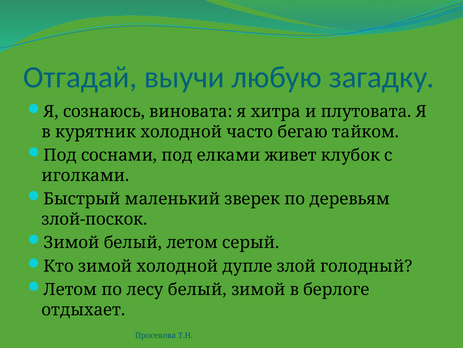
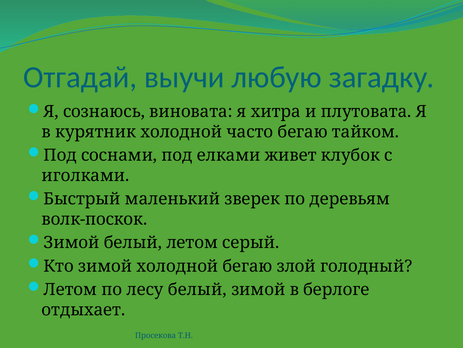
злой-поскок: злой-поскок -> волк-поскок
холодной дупле: дупле -> бегаю
